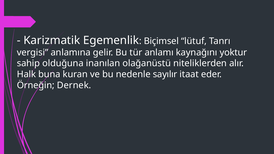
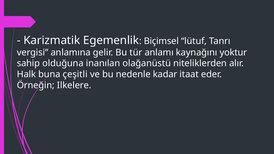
kuran: kuran -> çeşitli
sayılır: sayılır -> kadar
Dernek: Dernek -> Ilkelere
